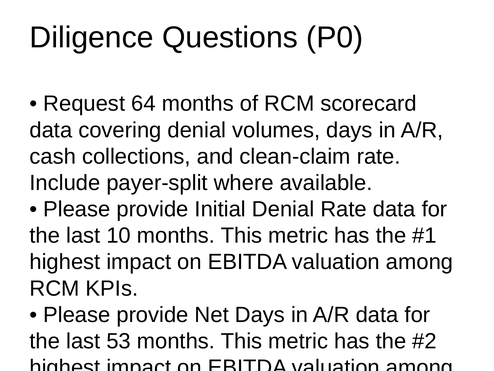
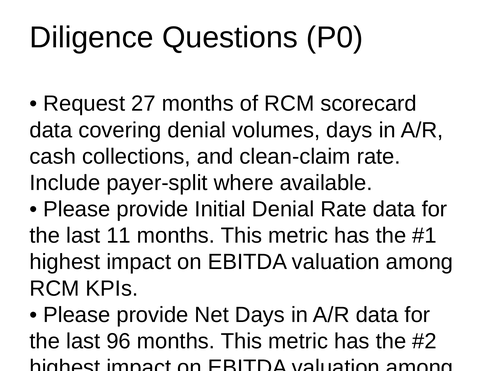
64: 64 -> 27
10: 10 -> 11
53: 53 -> 96
